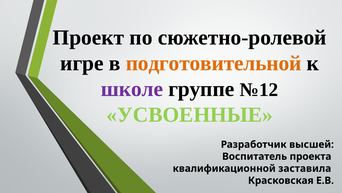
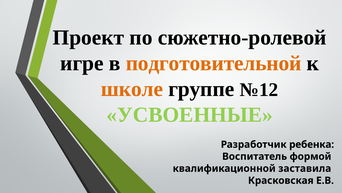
школе colour: purple -> orange
высшей: высшей -> ребенка
проекта: проекта -> формой
